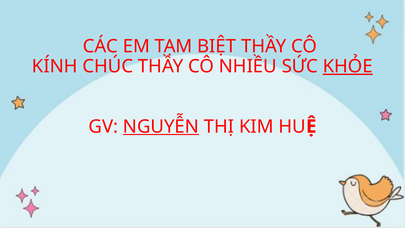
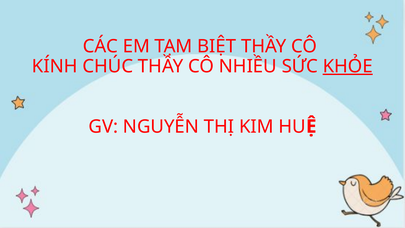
NGUYỄN underline: present -> none
